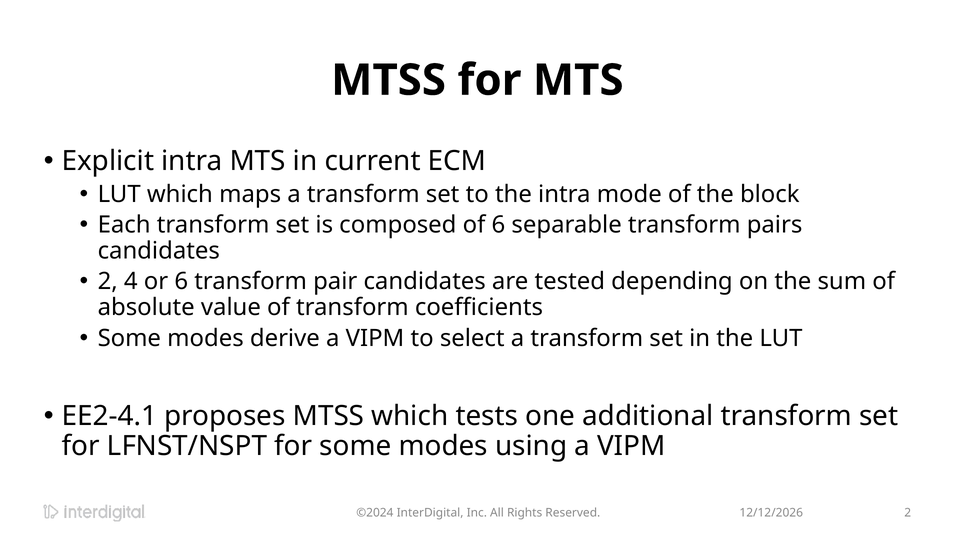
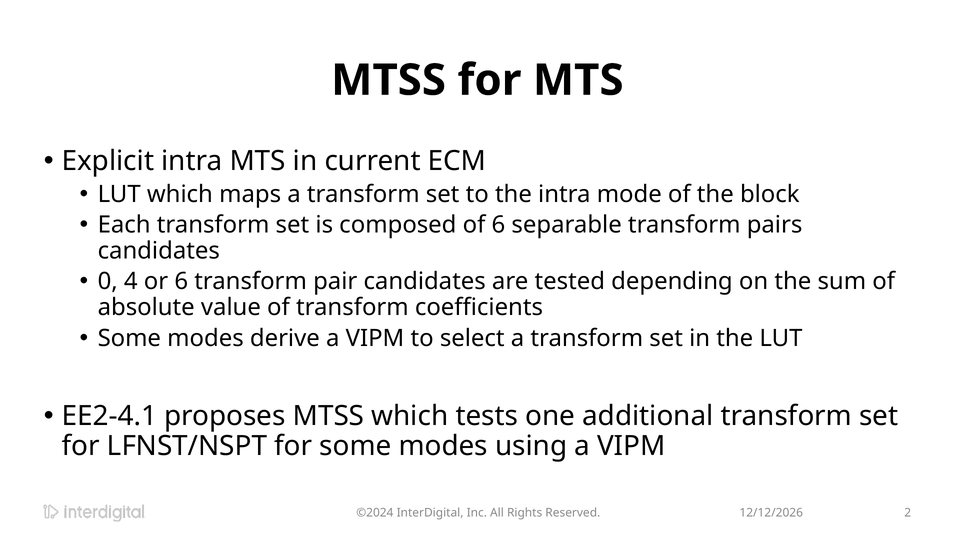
2 at (108, 282): 2 -> 0
